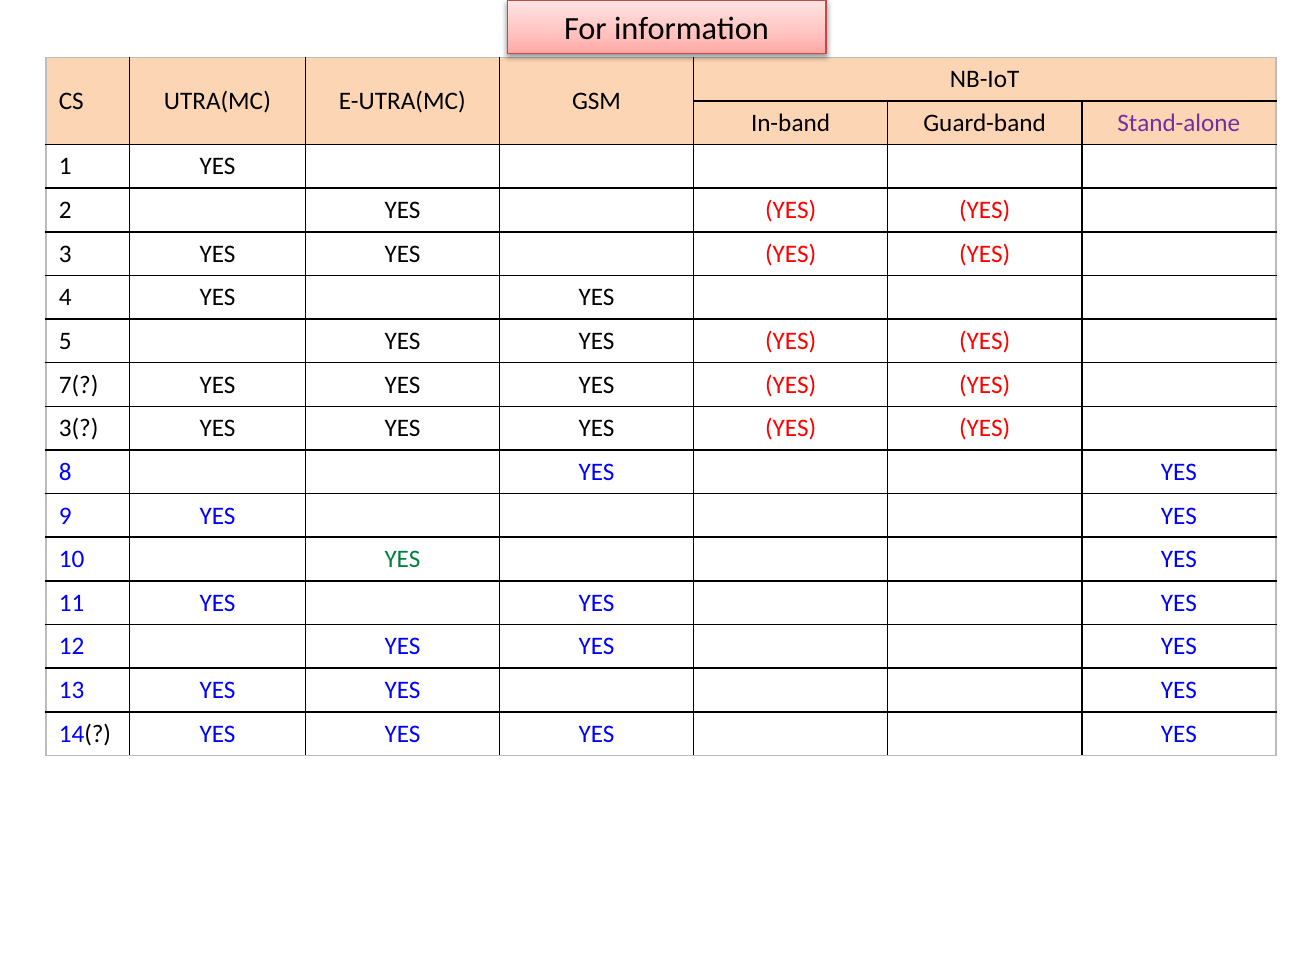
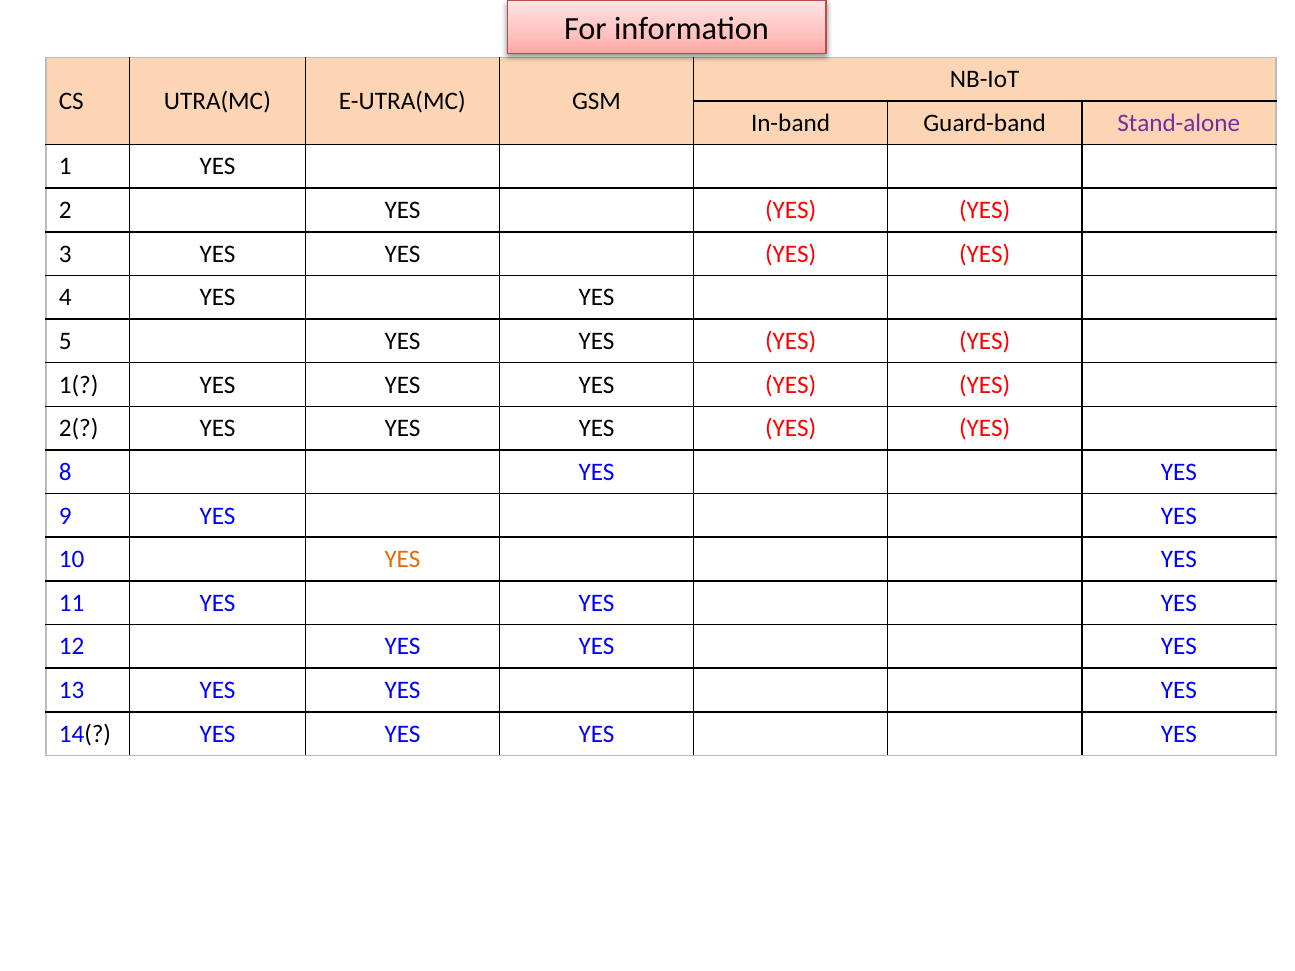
7(: 7( -> 1(
3(: 3( -> 2(
YES at (403, 559) colour: green -> orange
